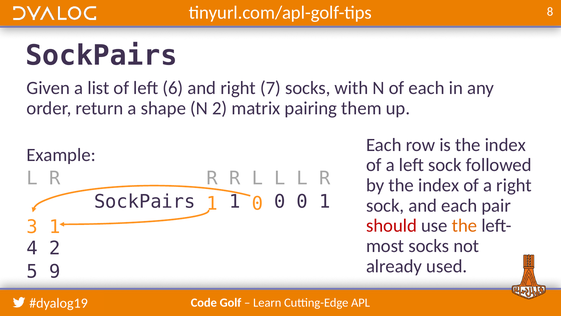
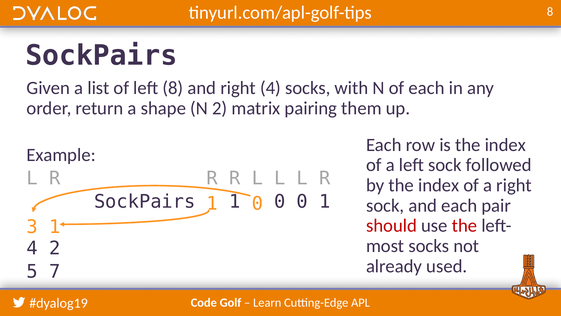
left 6: 6 -> 8
right 7: 7 -> 4
the at (465, 225) colour: orange -> red
9: 9 -> 7
